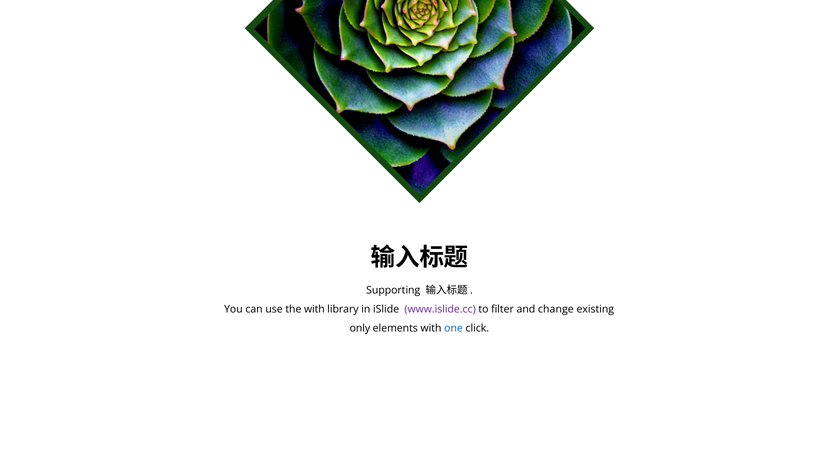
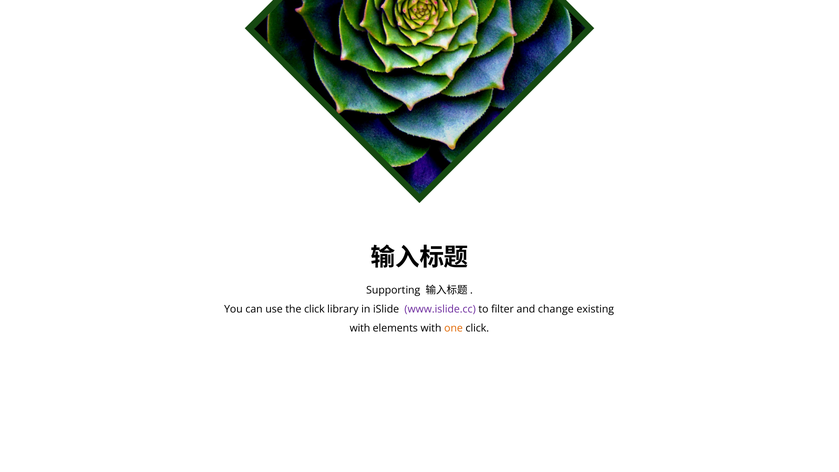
the with: with -> click
only at (360, 328): only -> with
one colour: blue -> orange
